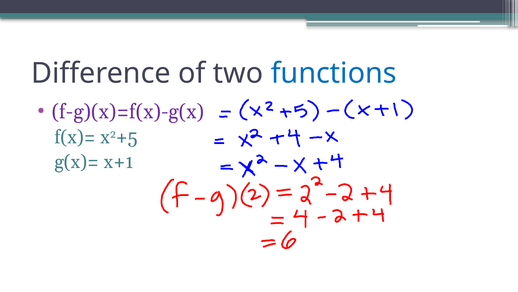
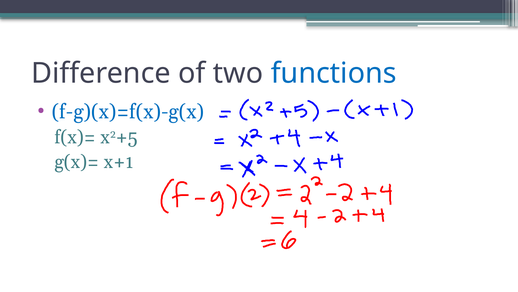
f-g)(x)=f(x)-g(x colour: purple -> blue
